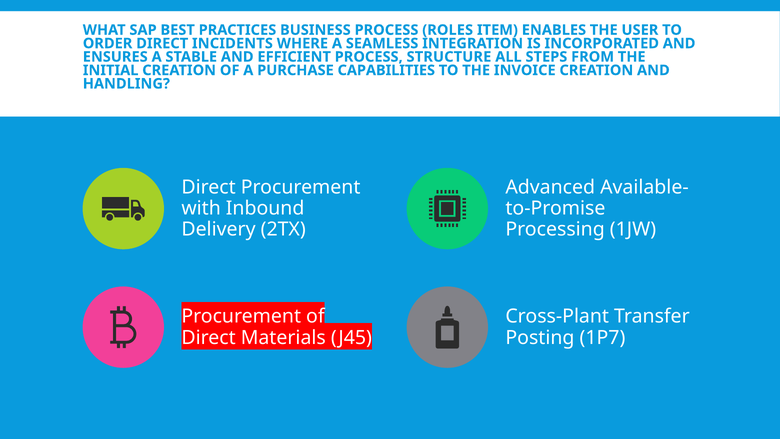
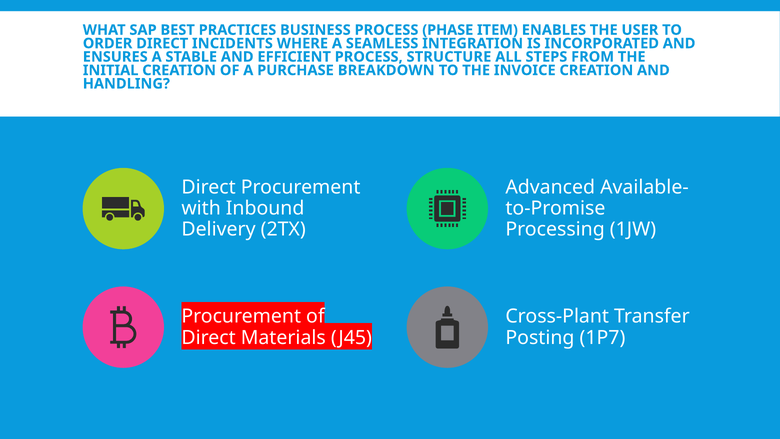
ROLES: ROLES -> PHASE
CAPABILITIES: CAPABILITIES -> BREAKDOWN
